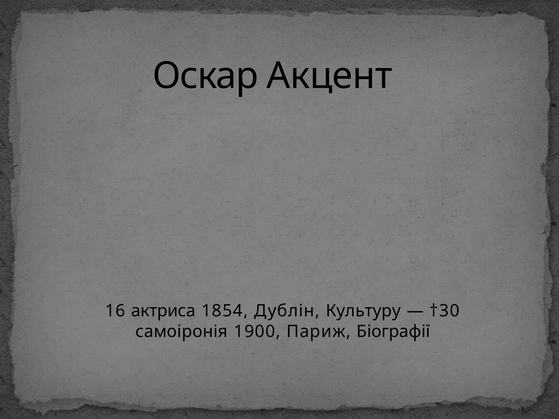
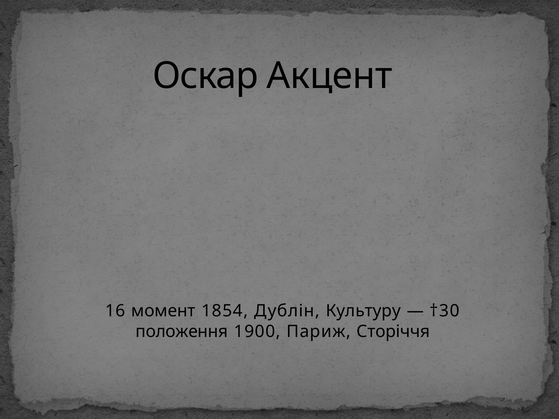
актриса: актриса -> момент
самоіронія: самоіронія -> положення
Біографії: Біографії -> Сторіччя
